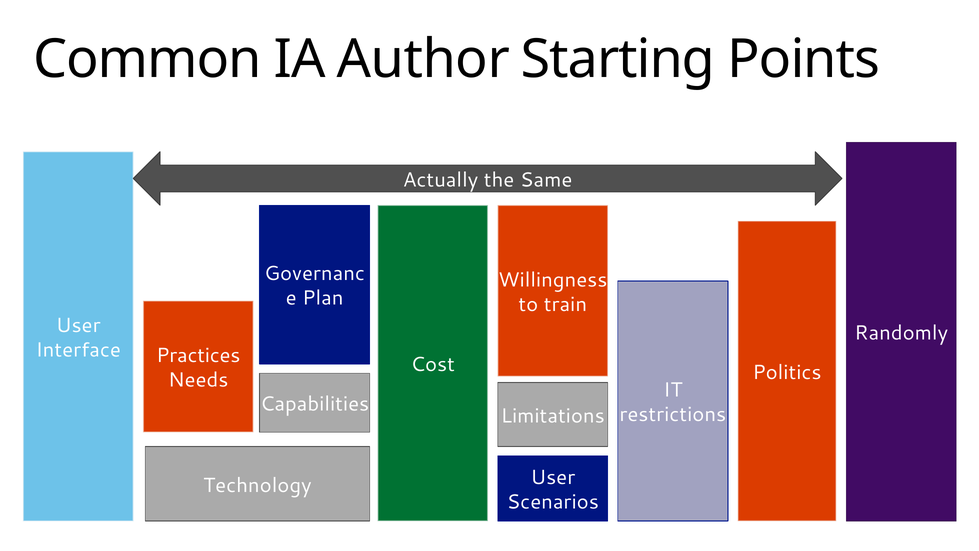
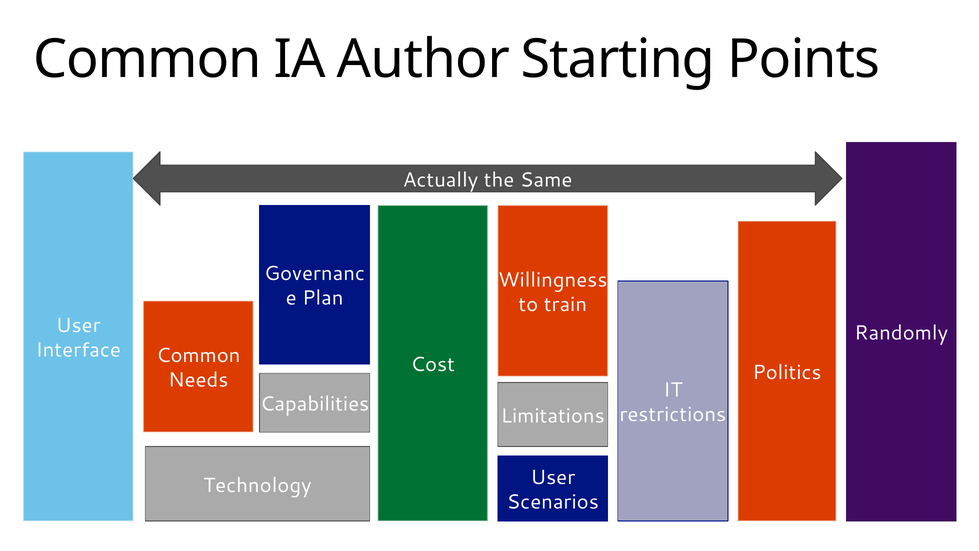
Practices at (198, 355): Practices -> Common
